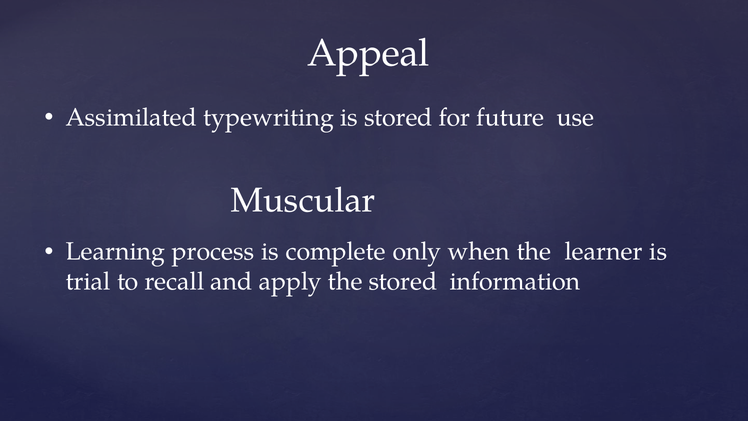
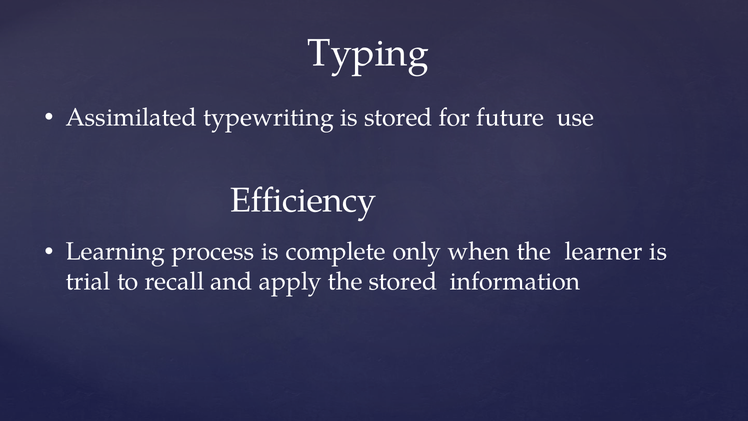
Appeal: Appeal -> Typing
Muscular: Muscular -> Efficiency
